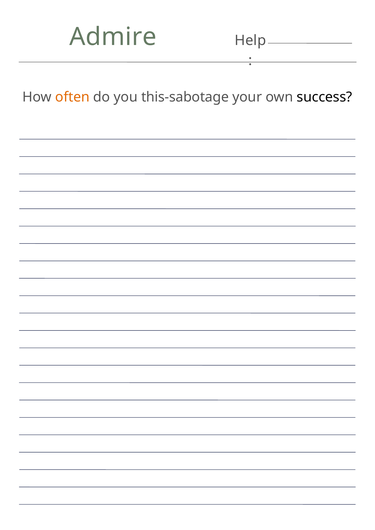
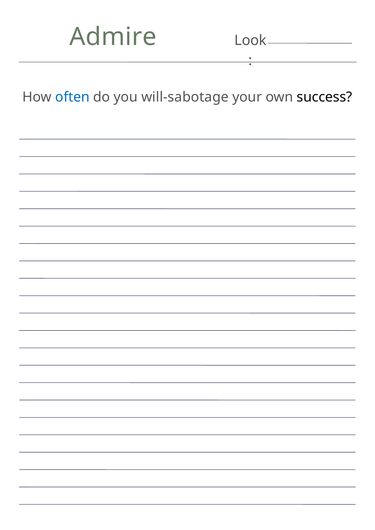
Help: Help -> Look
often colour: orange -> blue
this-sabotage: this-sabotage -> will-sabotage
